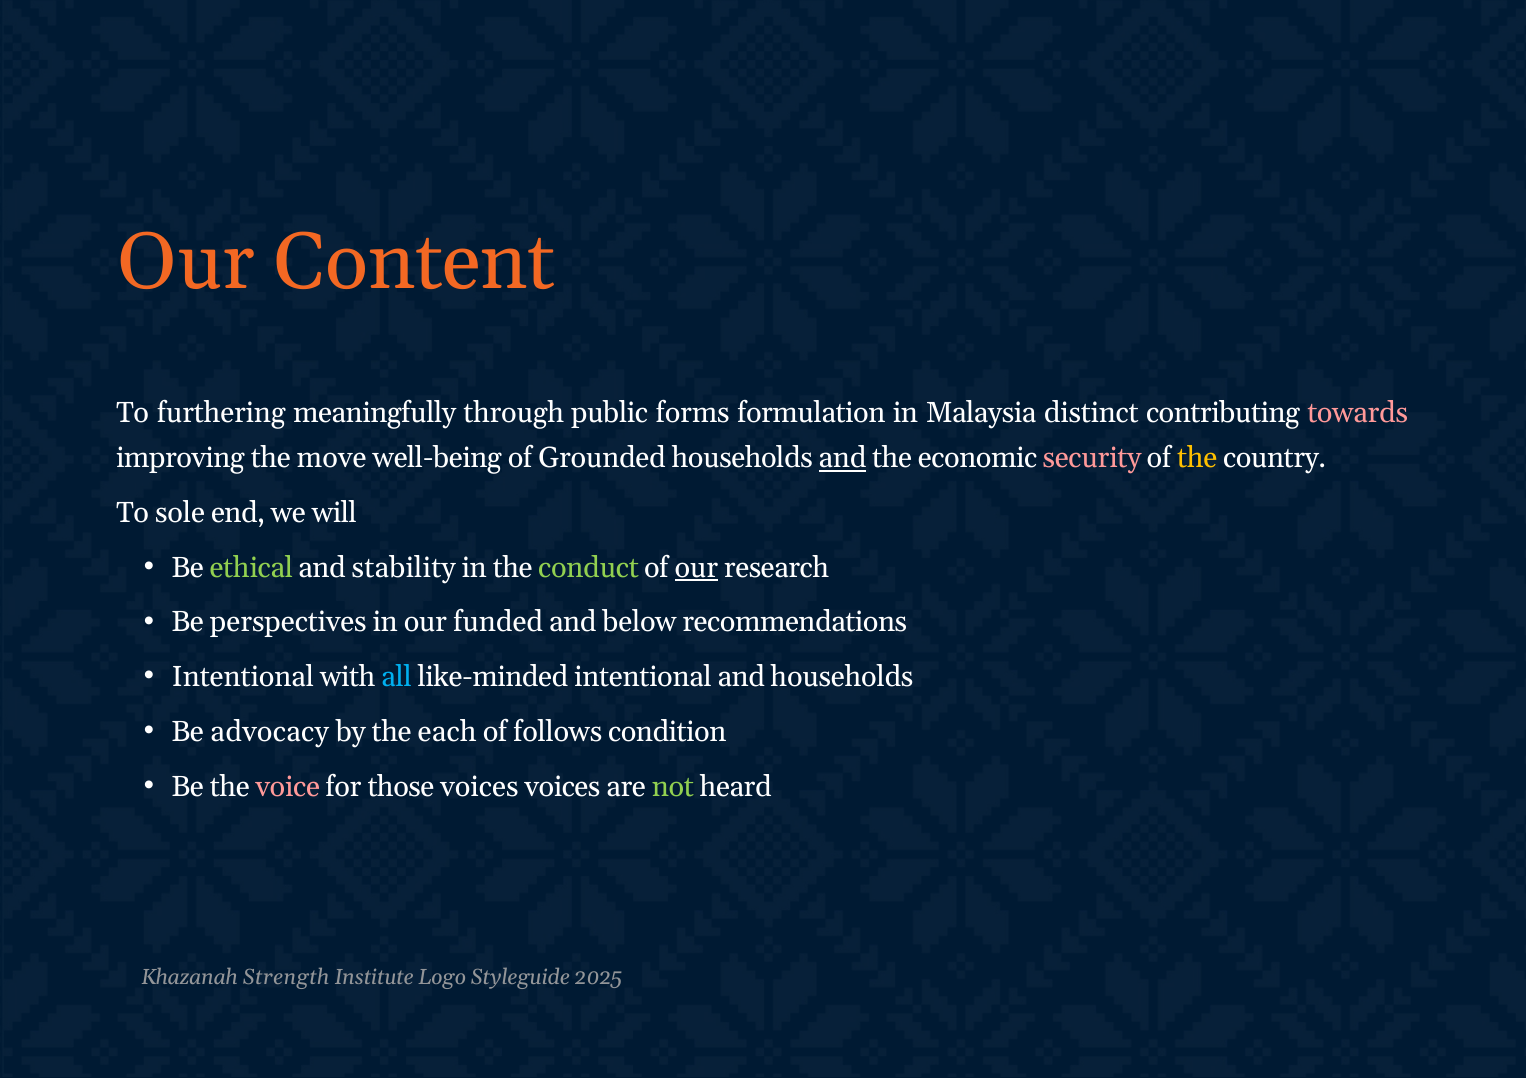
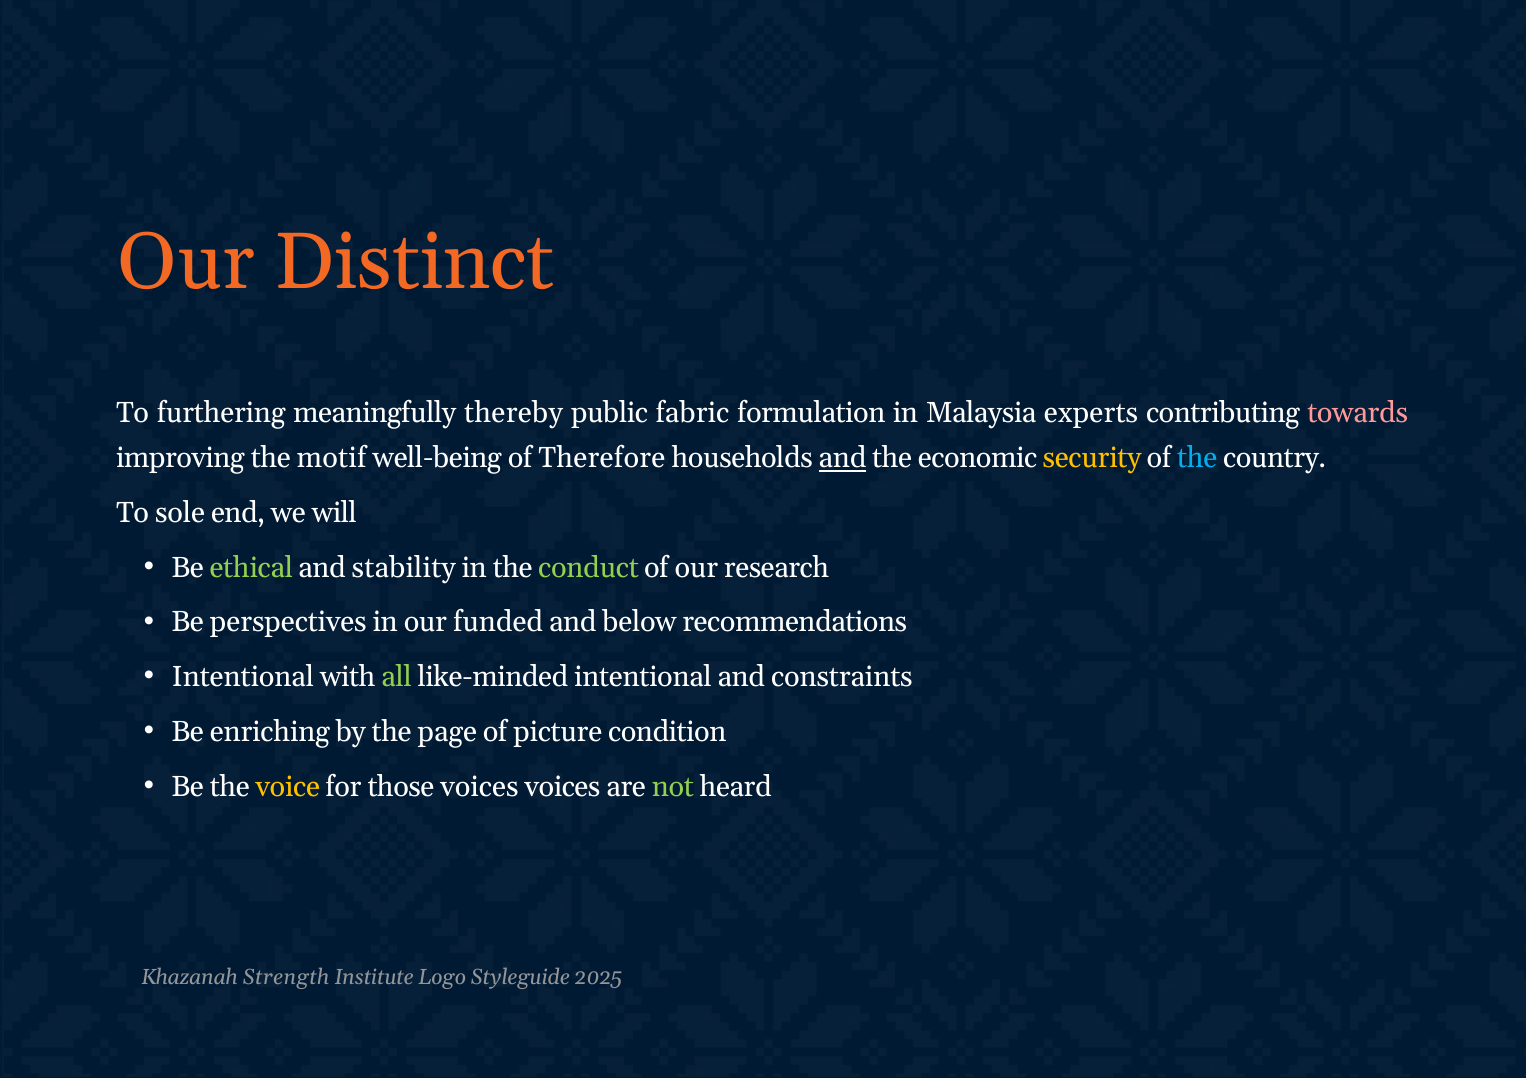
Content: Content -> Distinct
through: through -> thereby
forms: forms -> fabric
distinct: distinct -> experts
move: move -> motif
Grounded: Grounded -> Therefore
security colour: pink -> yellow
the at (1197, 458) colour: yellow -> light blue
our at (696, 568) underline: present -> none
all colour: light blue -> light green
and households: households -> constraints
advocacy: advocacy -> enriching
each: each -> page
follows: follows -> picture
voice colour: pink -> yellow
